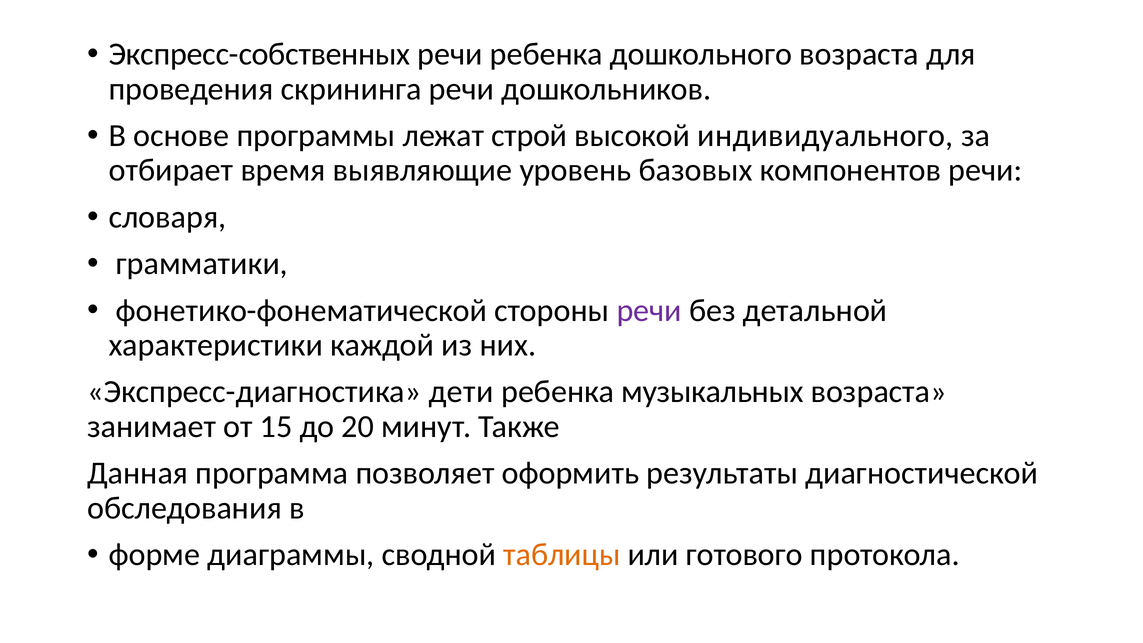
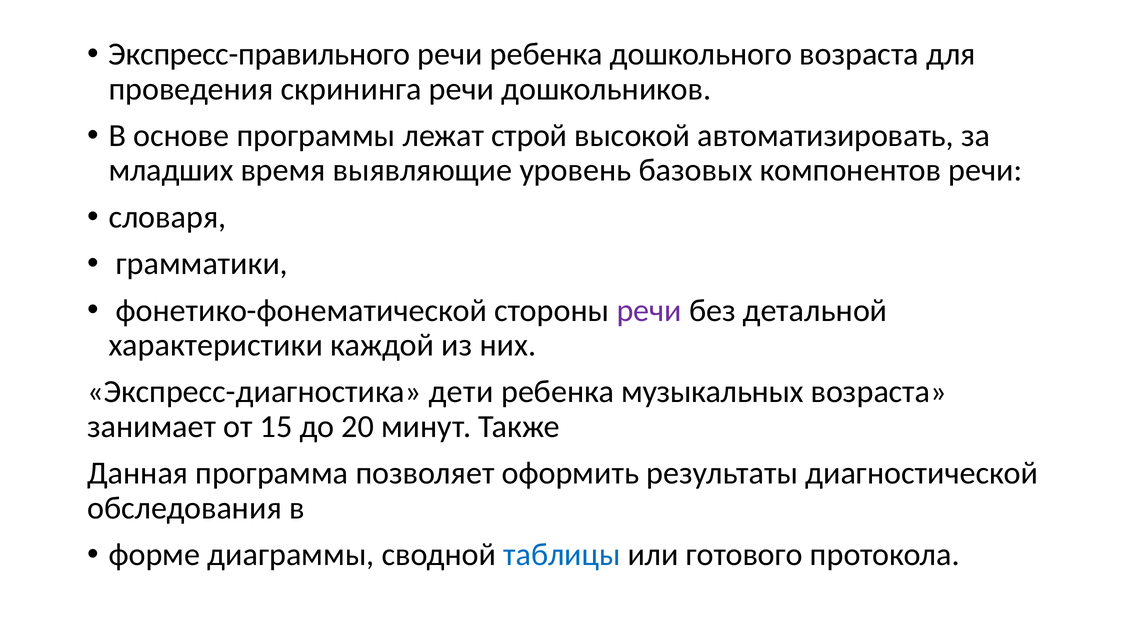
Экспресс-собственных: Экспресс-собственных -> Экспресс-правильного
индивидуального: индивидуального -> автоматизировать
отбирает: отбирает -> младших
таблицы colour: orange -> blue
